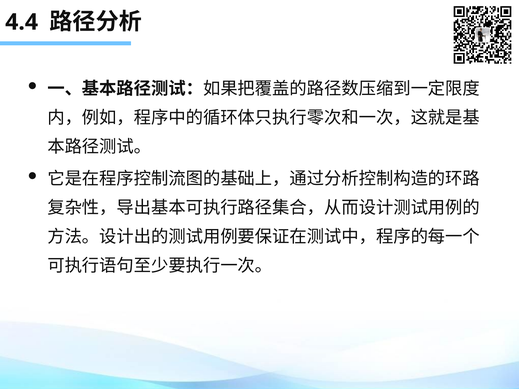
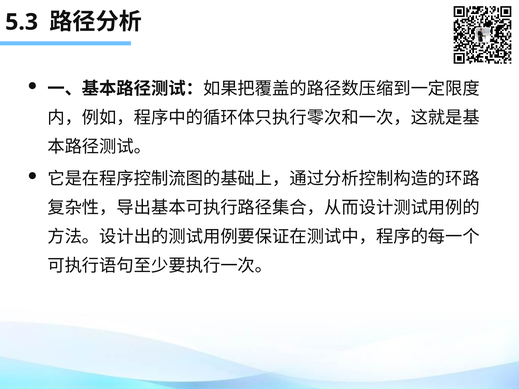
4.4: 4.4 -> 5.3
